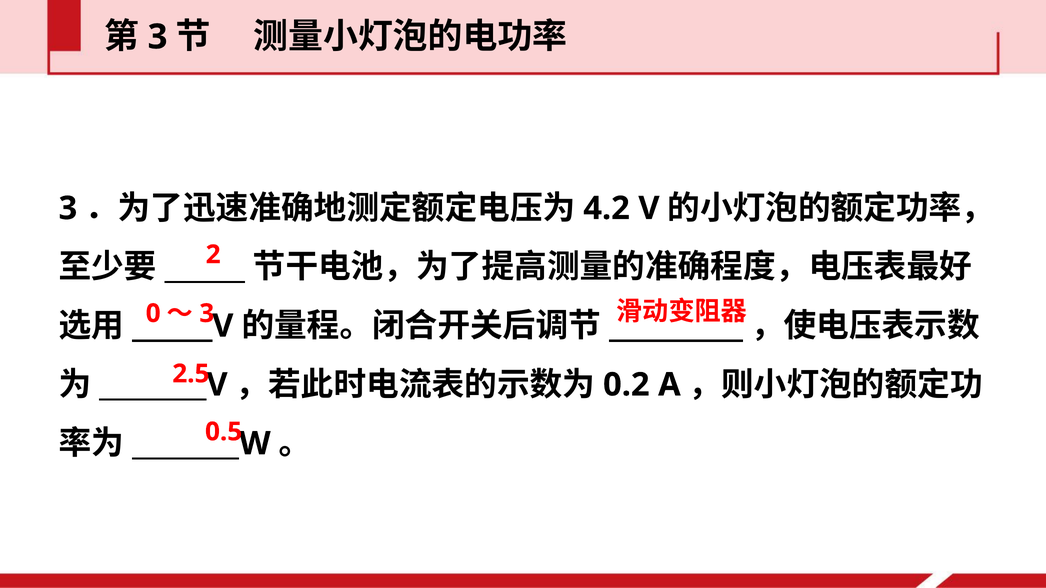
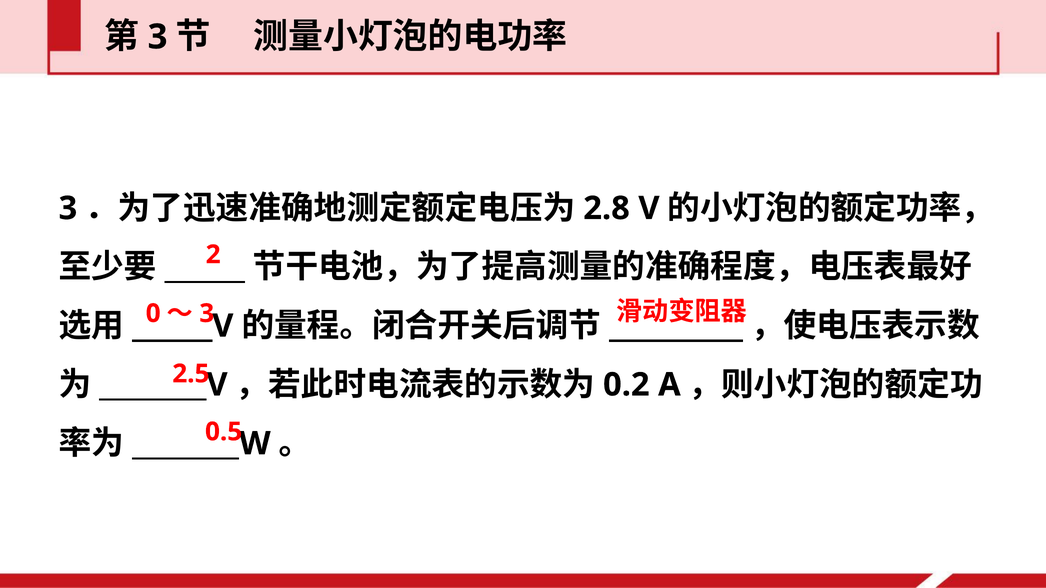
4.2: 4.2 -> 2.8
